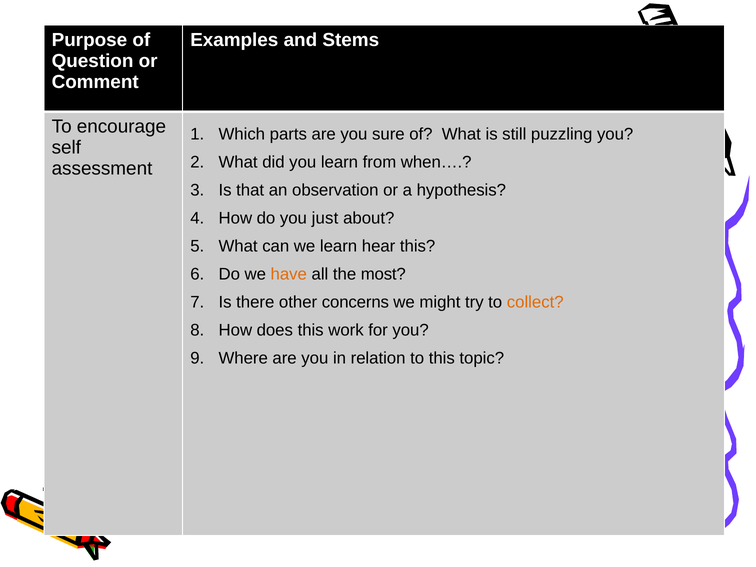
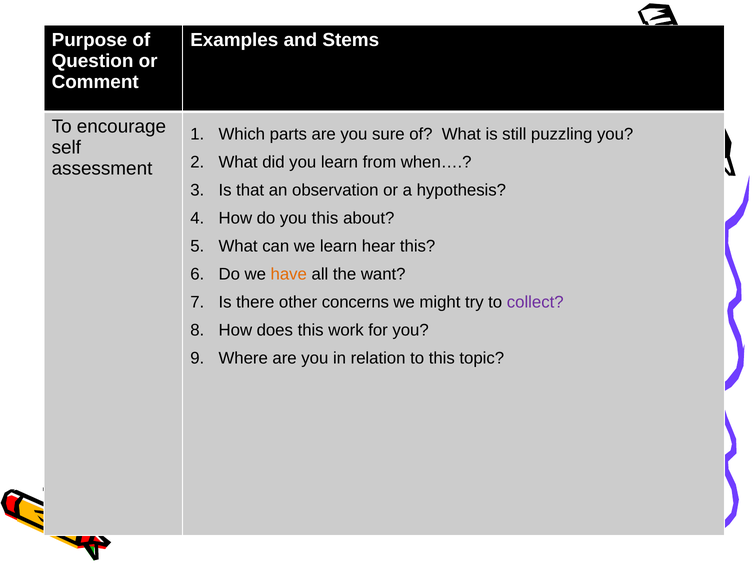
you just: just -> this
most: most -> want
collect colour: orange -> purple
